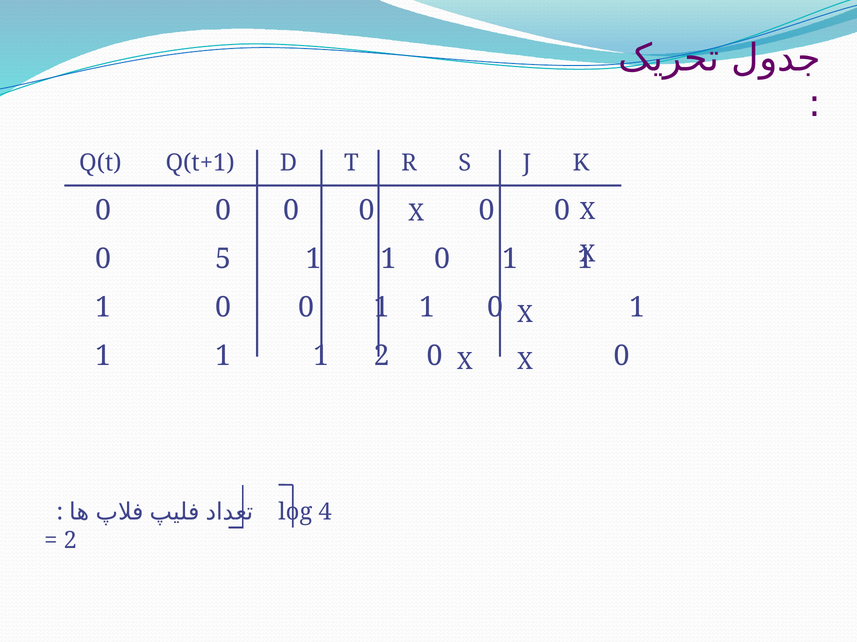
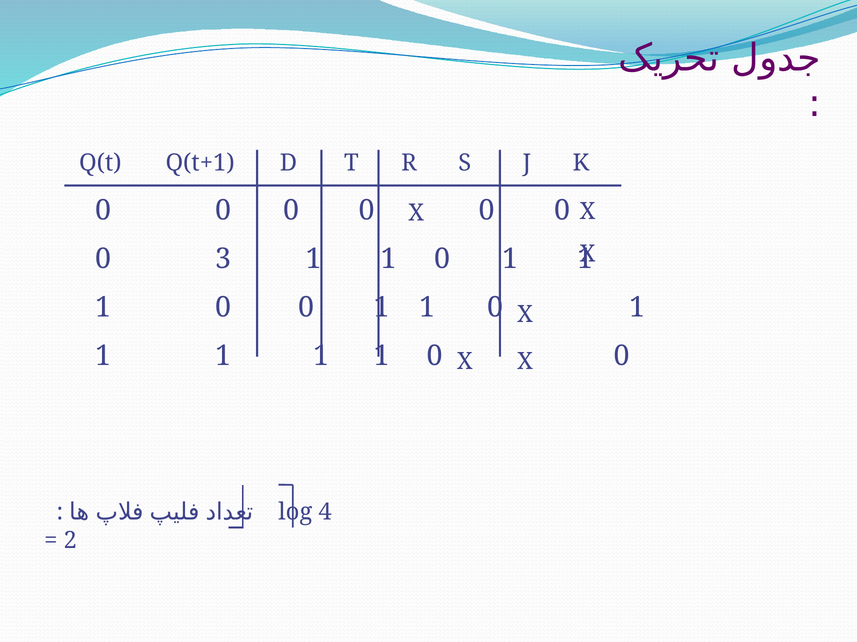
5: 5 -> 3
2 at (382, 356): 2 -> 1
